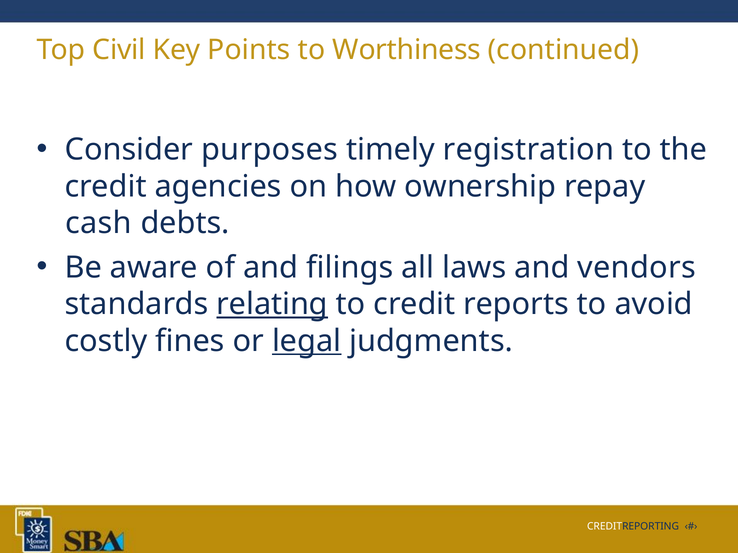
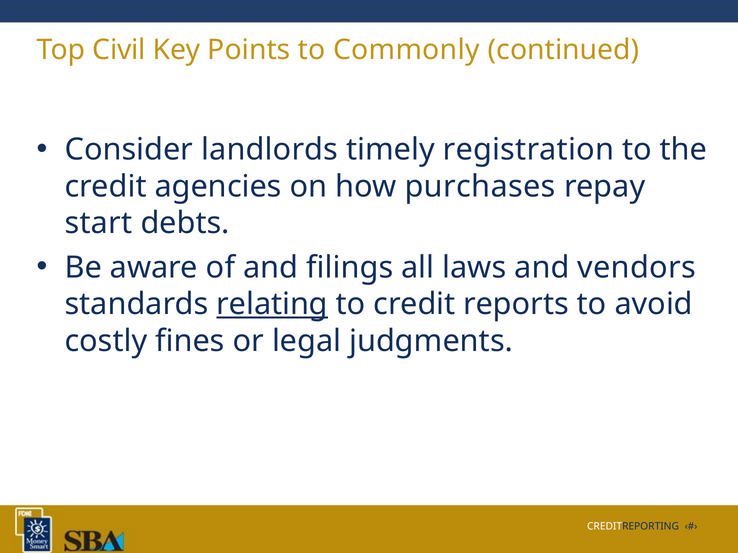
Worthiness: Worthiness -> Commonly
purposes: purposes -> landlords
ownership: ownership -> purchases
cash: cash -> start
legal underline: present -> none
